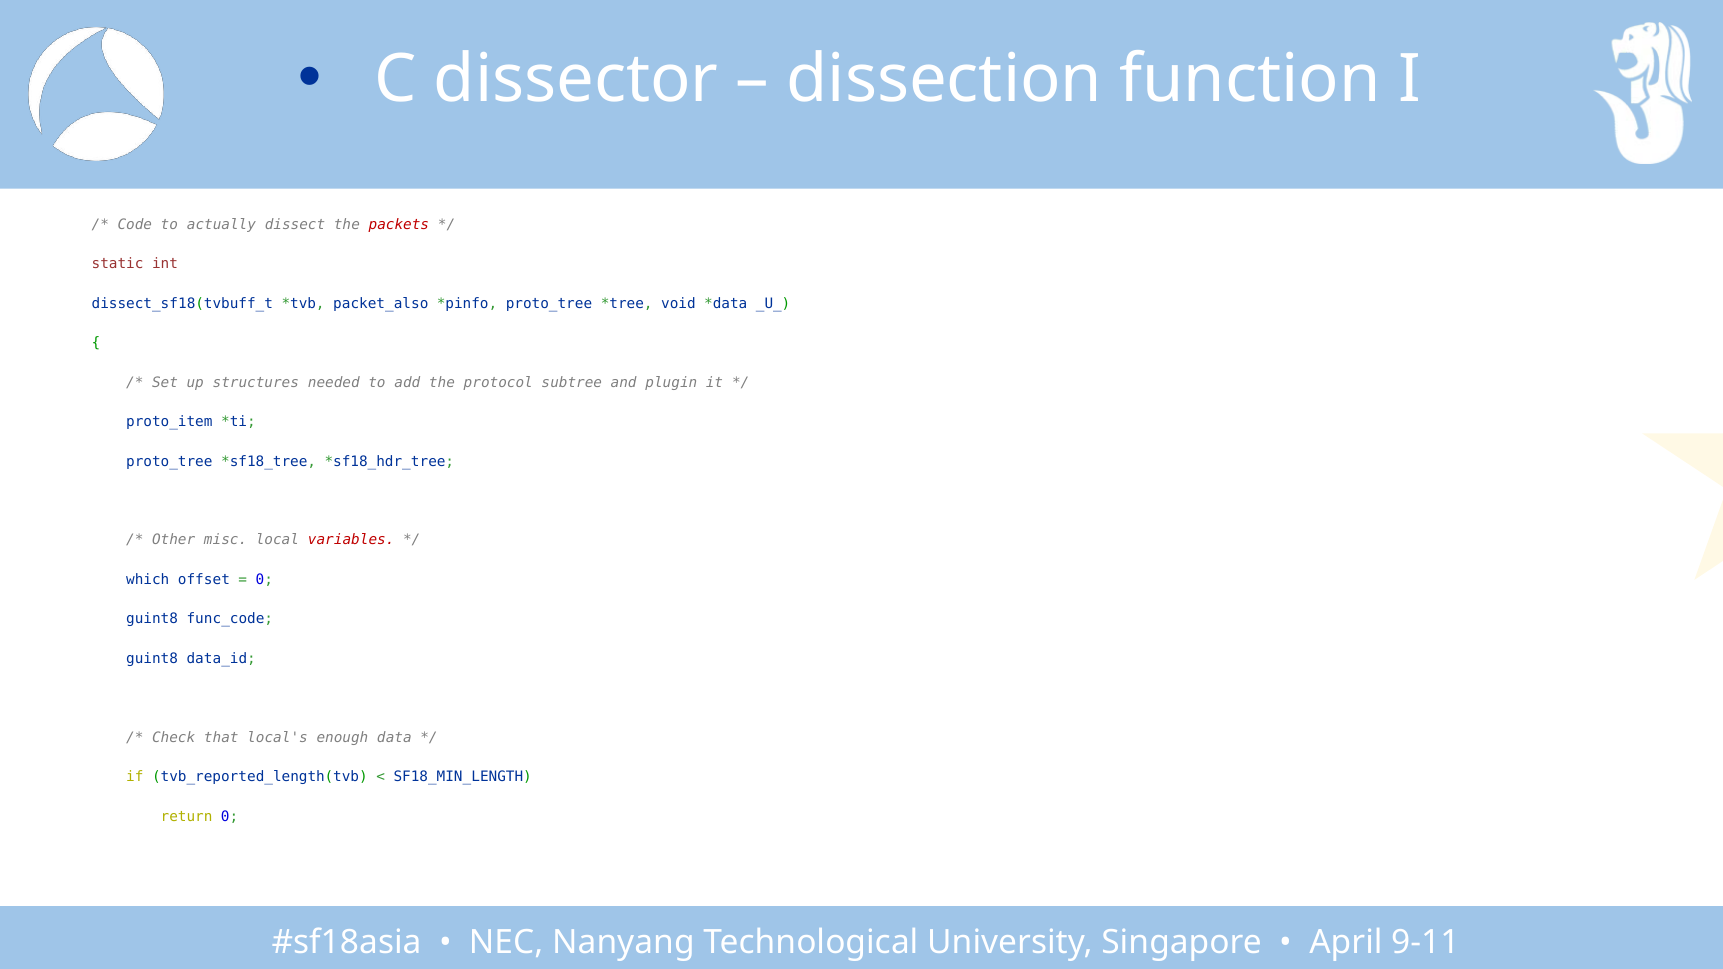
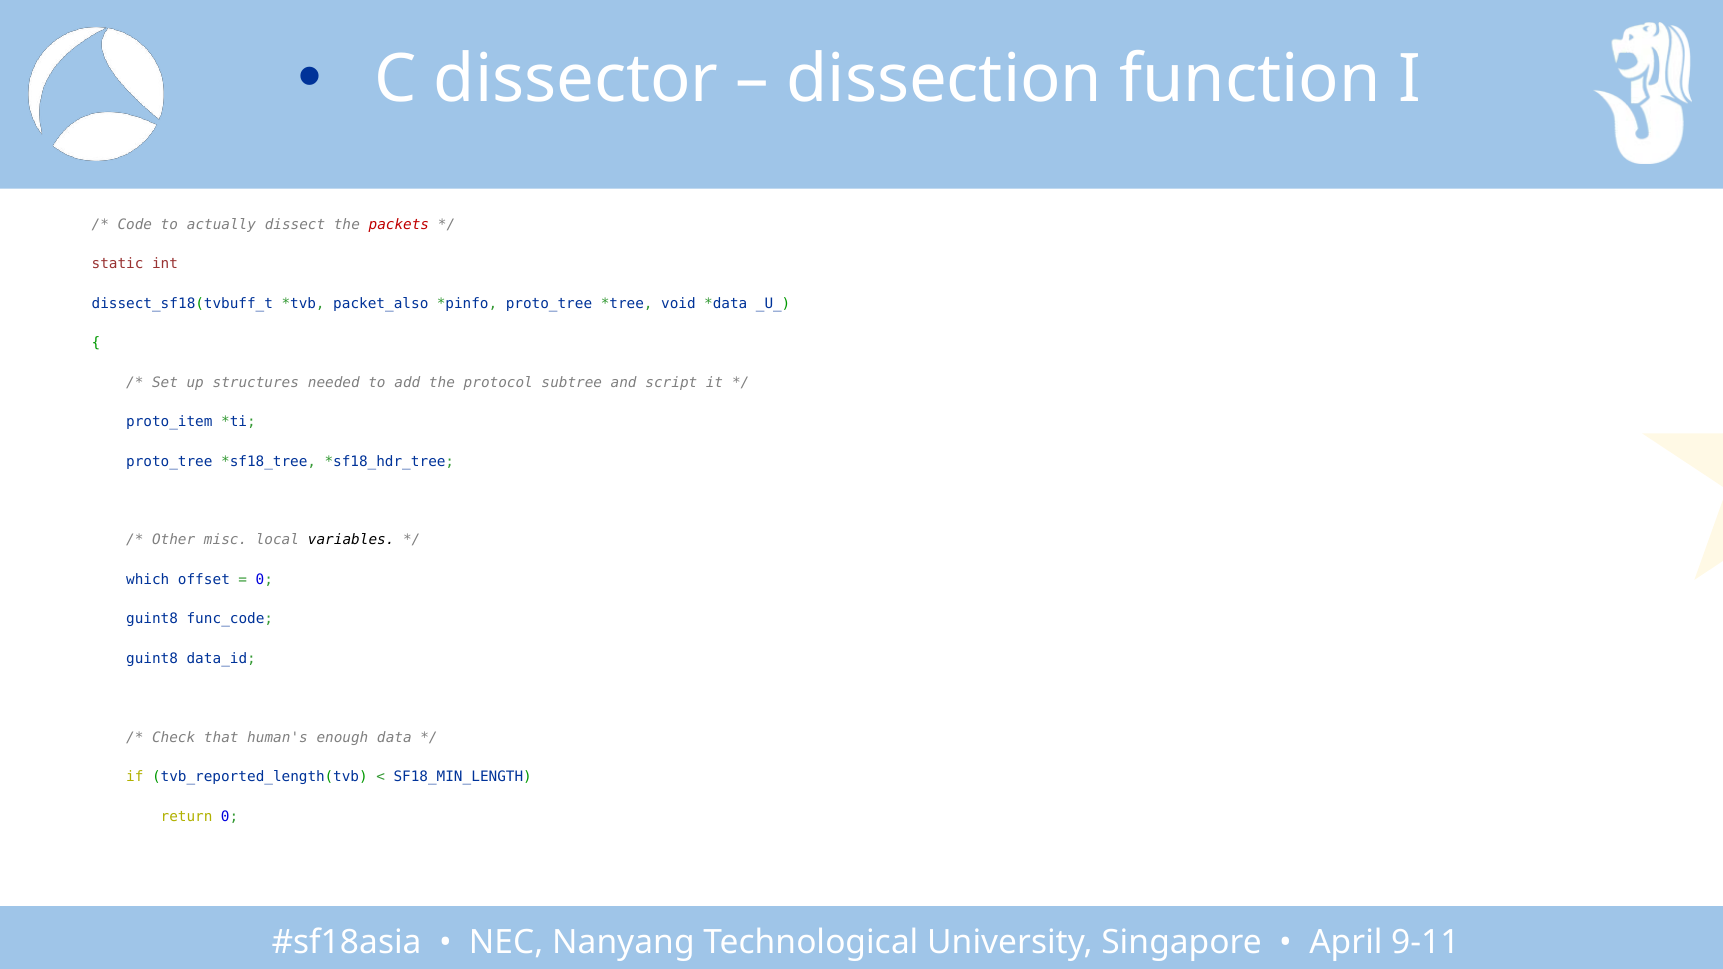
plugin: plugin -> script
variables colour: red -> black
local's: local's -> human's
